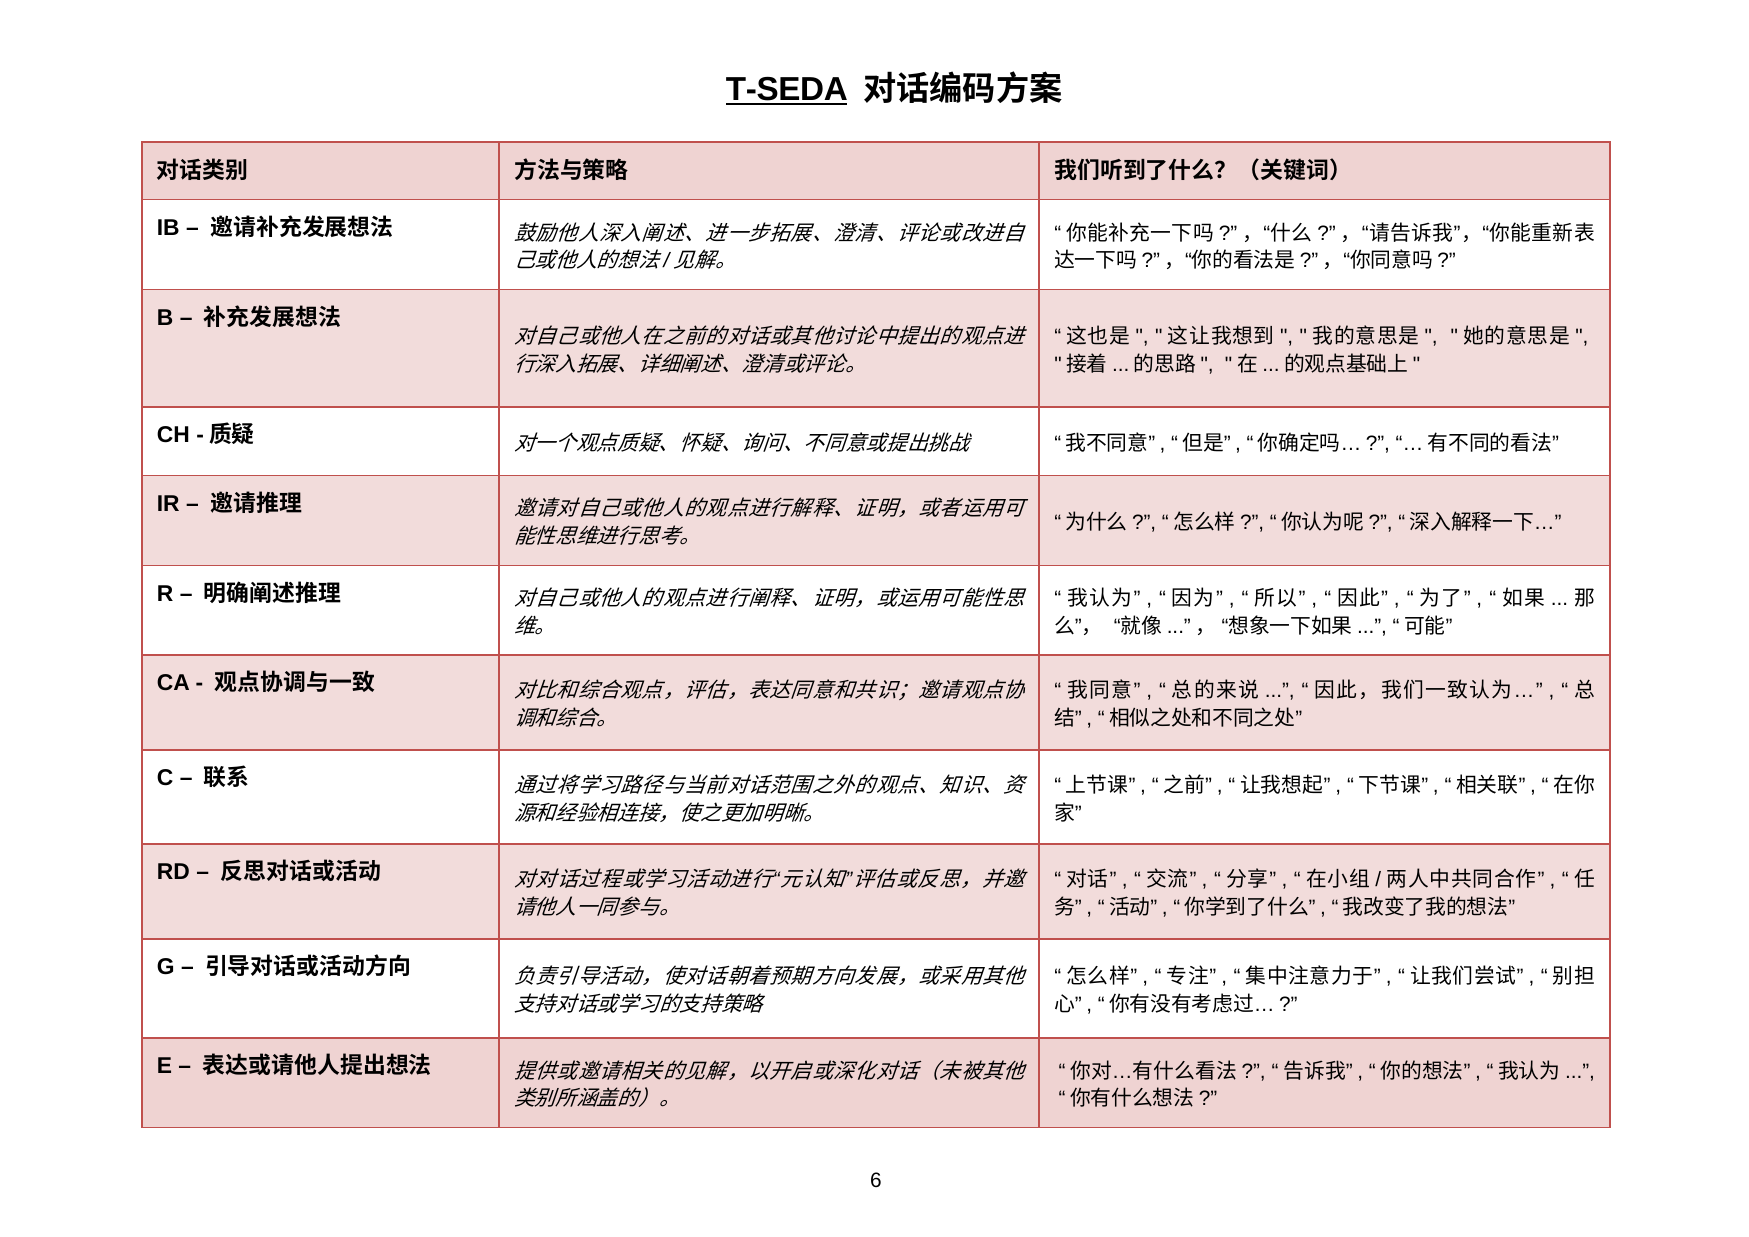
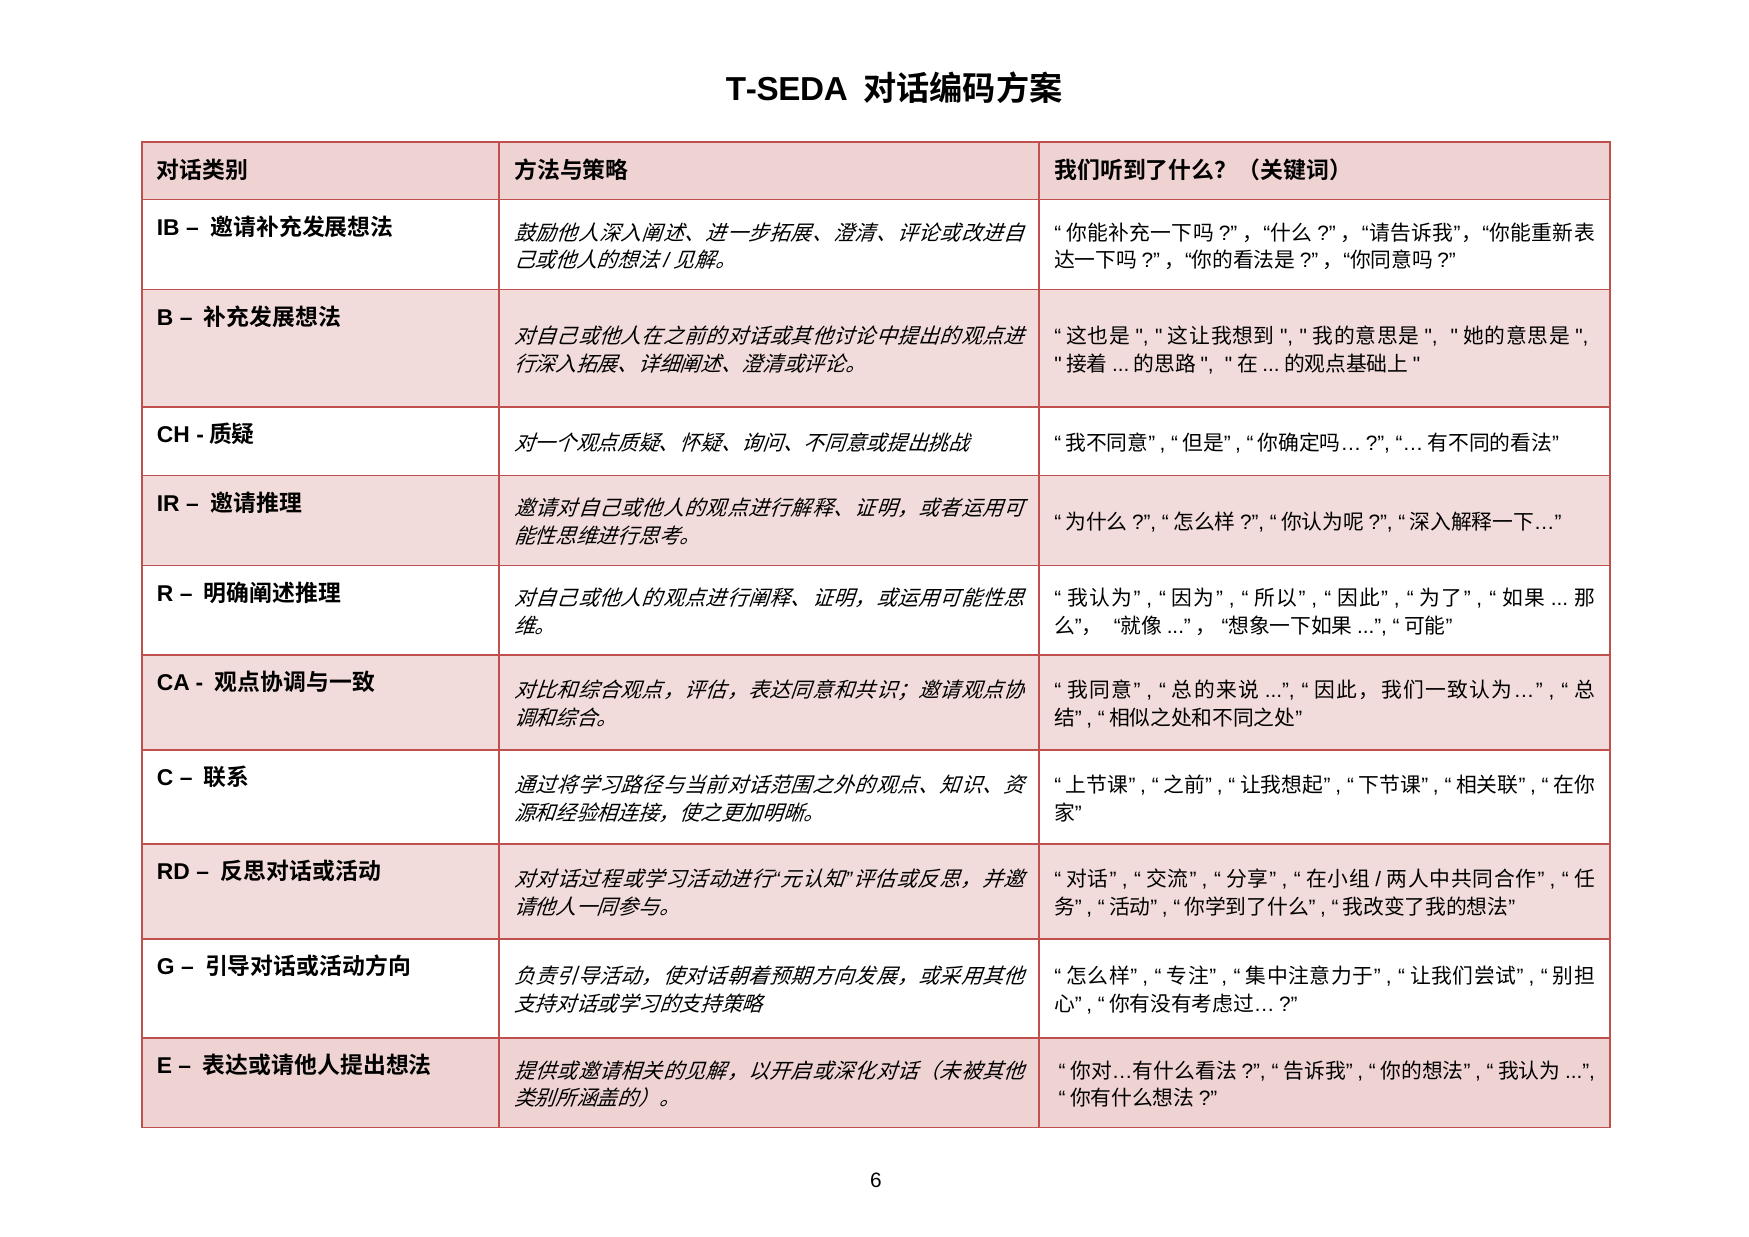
T-SEDA underline: present -> none
